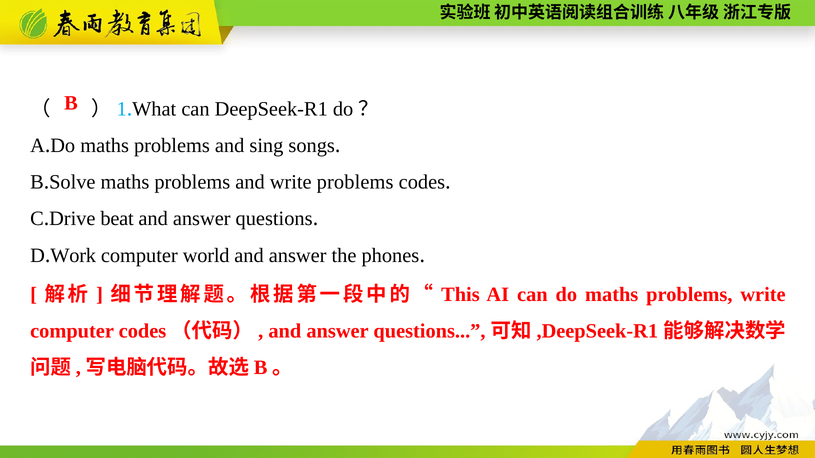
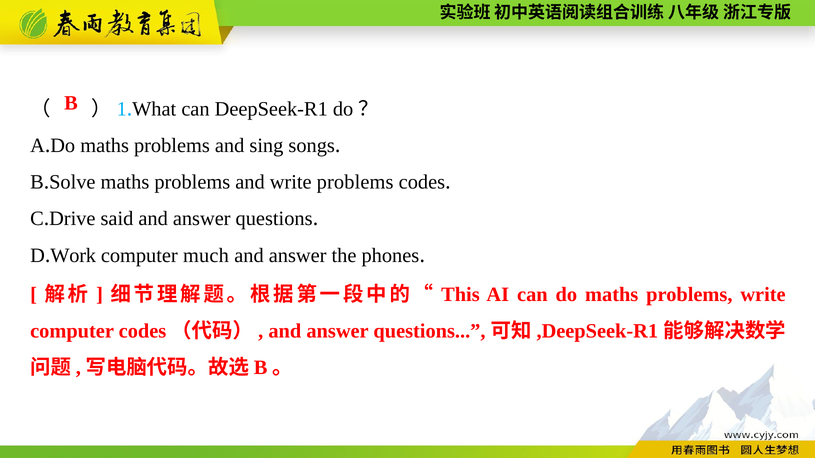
beat: beat -> said
world: world -> much
